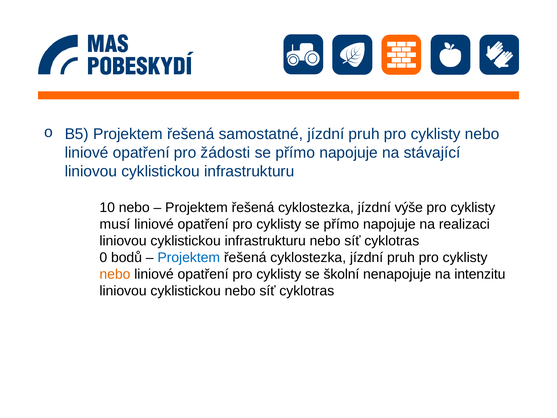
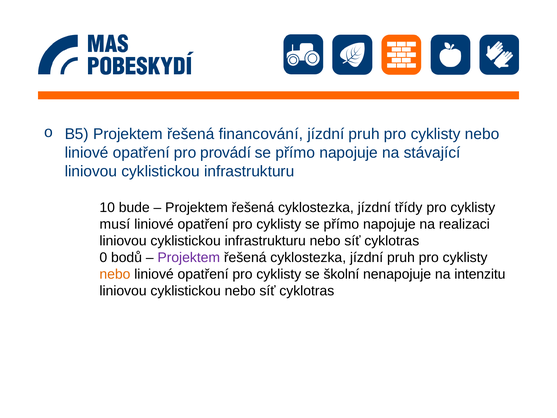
samostatné: samostatné -> financování
žádosti: žádosti -> provádí
10 nebo: nebo -> bude
výše: výše -> třídy
Projektem at (189, 257) colour: blue -> purple
